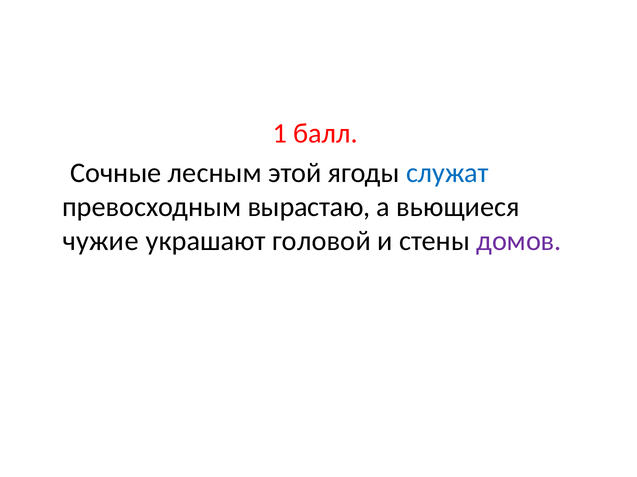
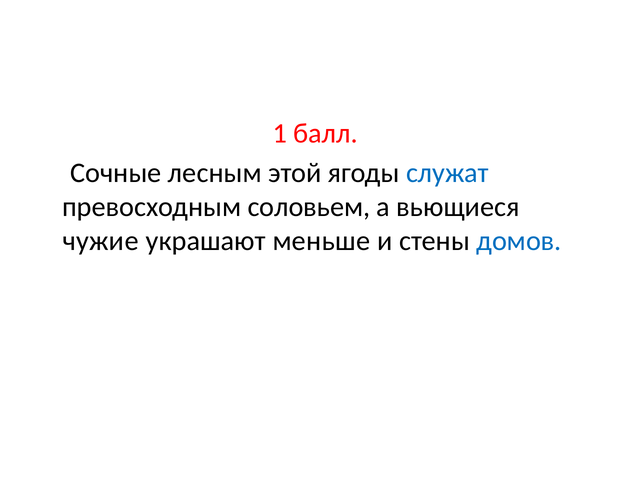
вырастаю: вырастаю -> соловьем
головой: головой -> меньше
домов colour: purple -> blue
